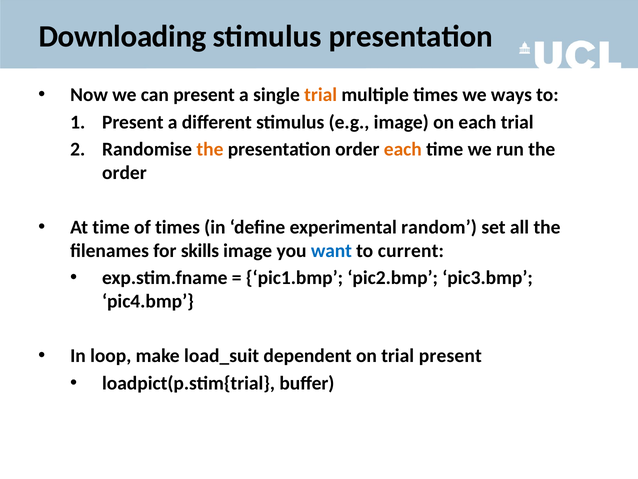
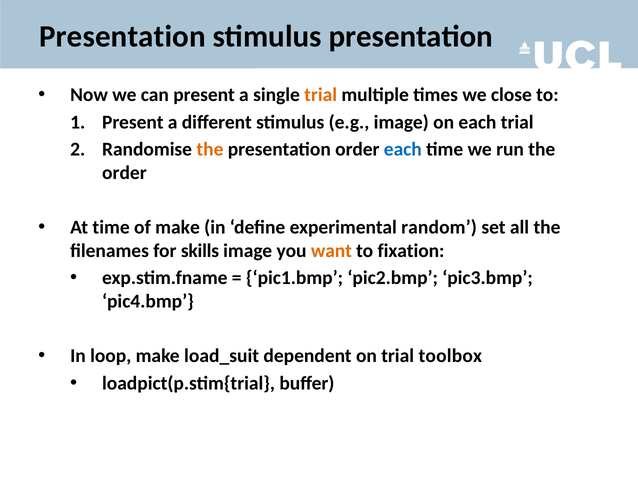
Downloading at (123, 36): Downloading -> Presentation
ways: ways -> close
each at (403, 149) colour: orange -> blue
of times: times -> make
want colour: blue -> orange
current: current -> fixation
trial present: present -> toolbox
